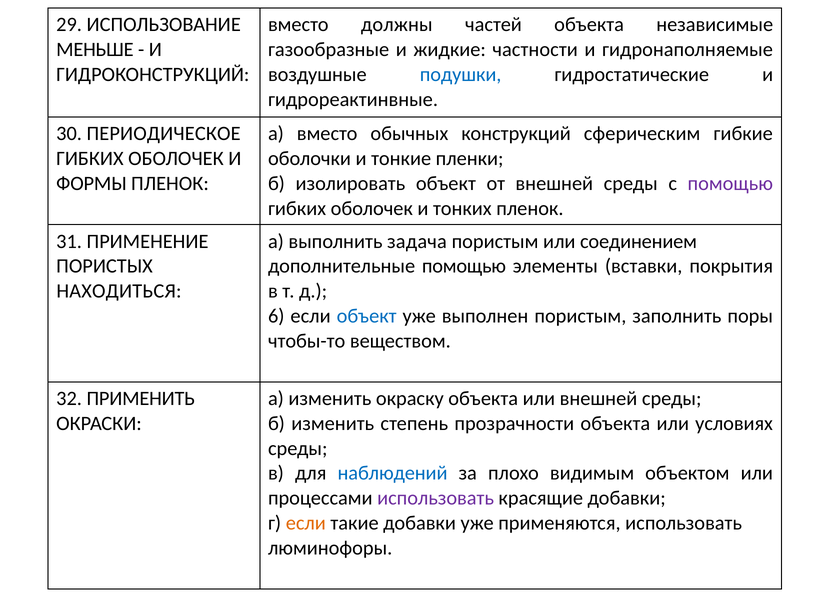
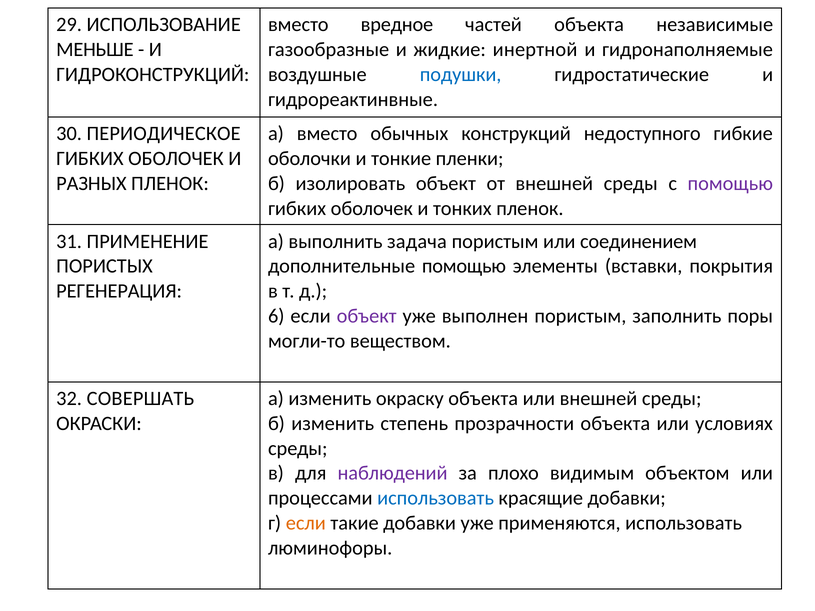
должны: должны -> вредное
частности: частности -> инертной
сферическим: сферическим -> недоступного
ФОРМЫ: ФОРМЫ -> РАЗНЫХ
НАХОДИТЬСЯ: НАХОДИТЬСЯ -> РЕГЕНЕРАЦИЯ
объект at (367, 316) colour: blue -> purple
чтобы-то: чтобы-то -> могли-то
ПРИМЕНИТЬ: ПРИМЕНИТЬ -> СОВЕРШАТЬ
наблюдений colour: blue -> purple
использовать at (436, 498) colour: purple -> blue
